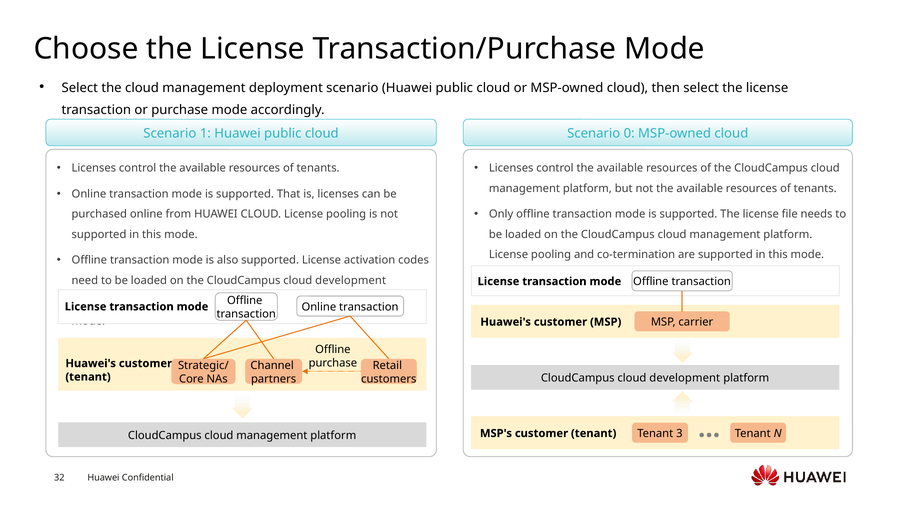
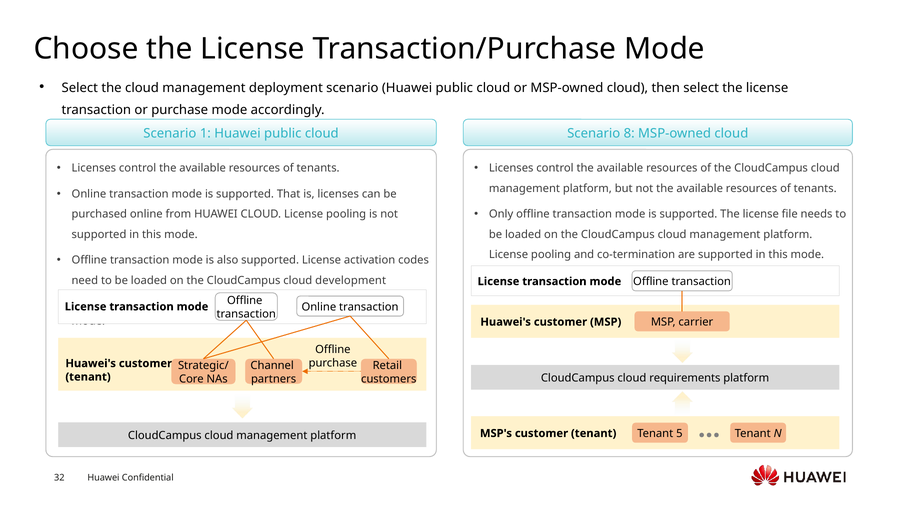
0: 0 -> 8
development at (685, 379): development -> requirements
3: 3 -> 5
